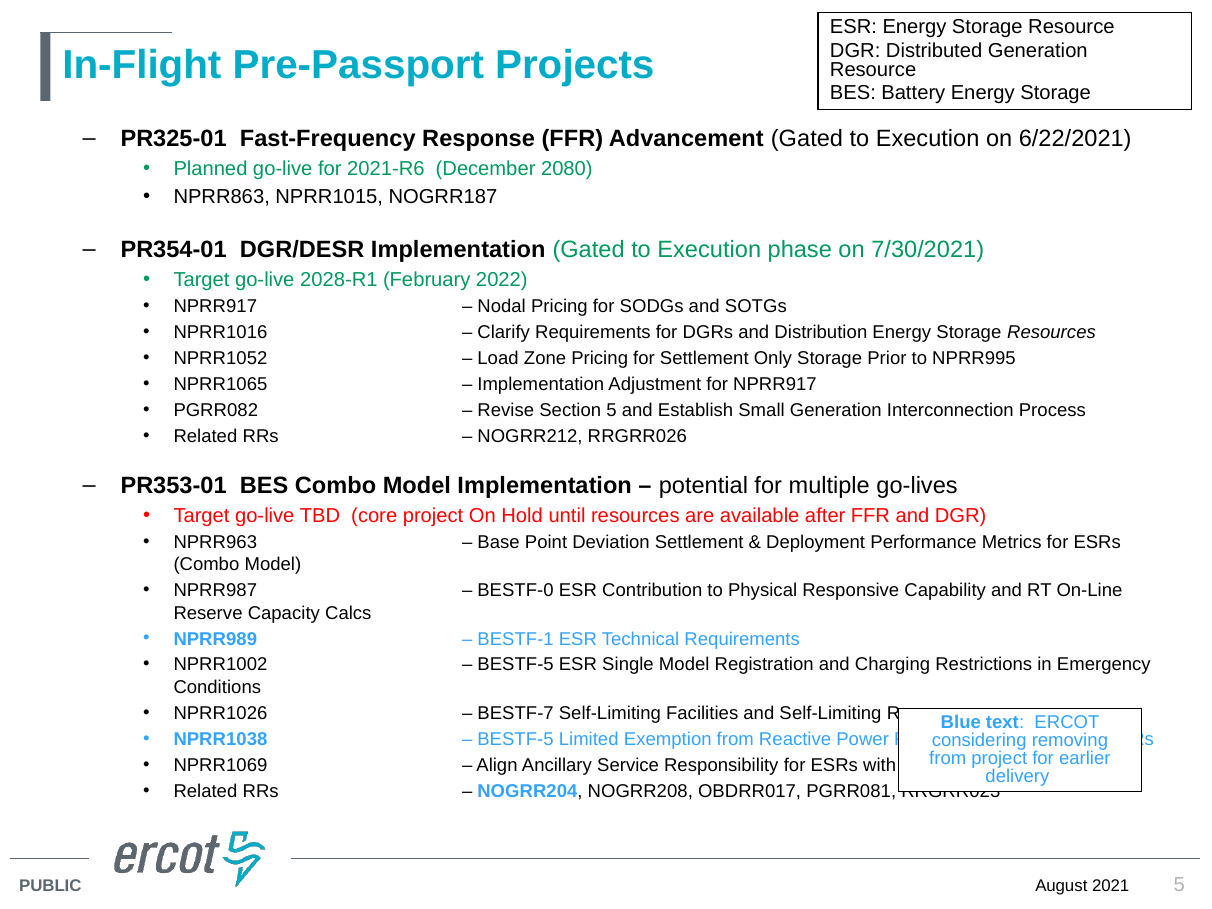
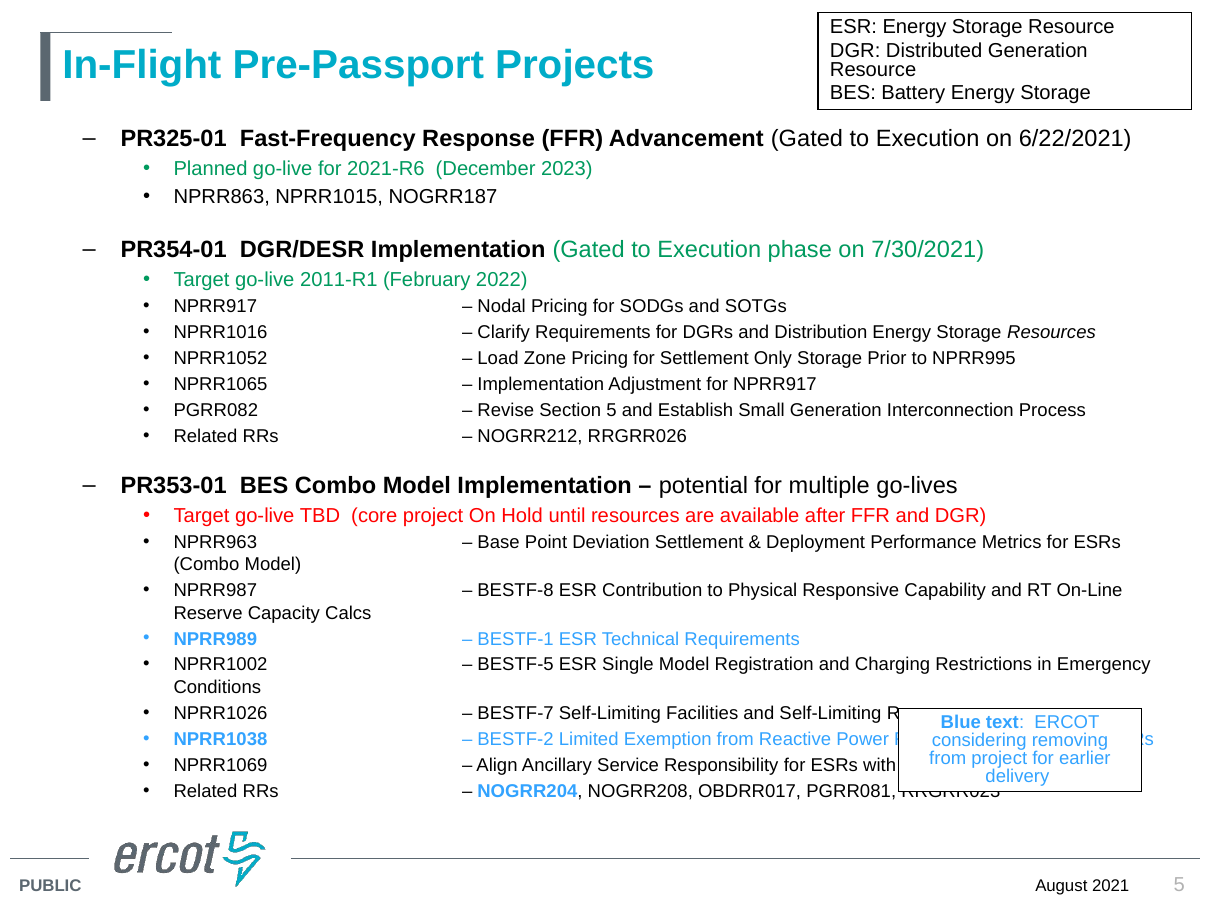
2080: 2080 -> 2023
2028-R1: 2028-R1 -> 2011-R1
BESTF-0: BESTF-0 -> BESTF-8
BESTF-5 at (515, 739): BESTF-5 -> BESTF-2
